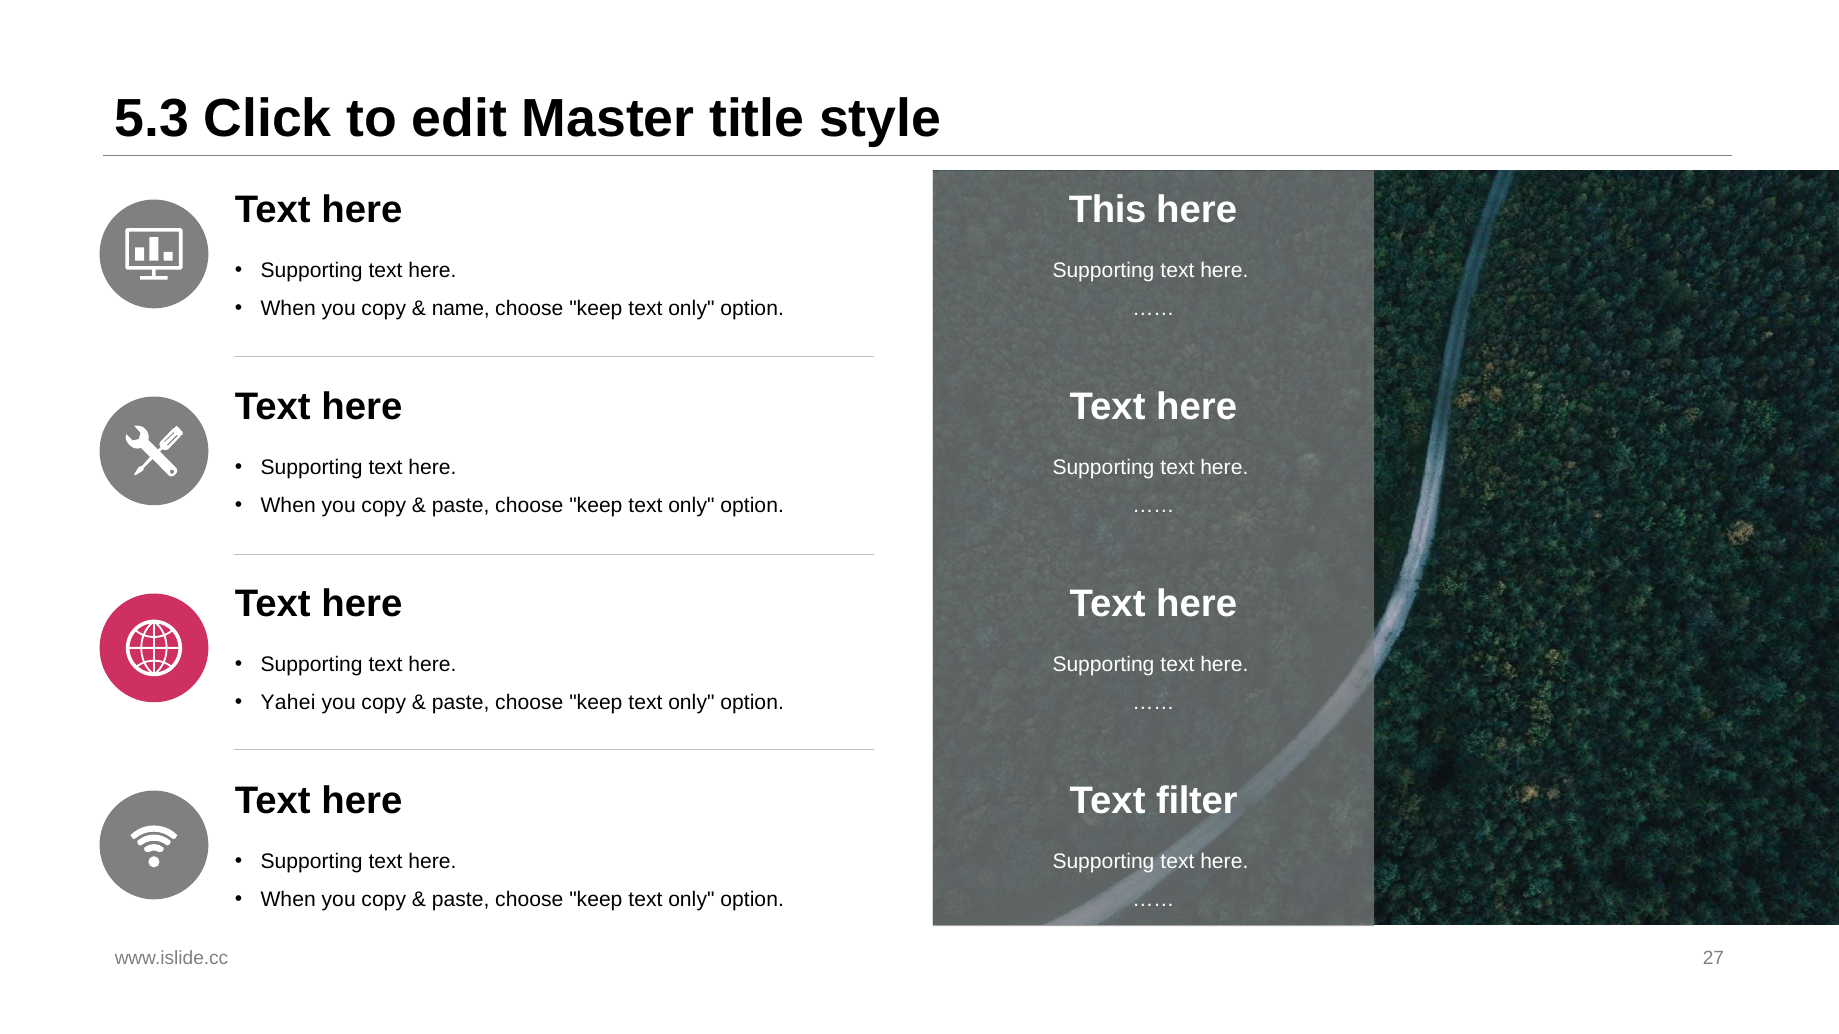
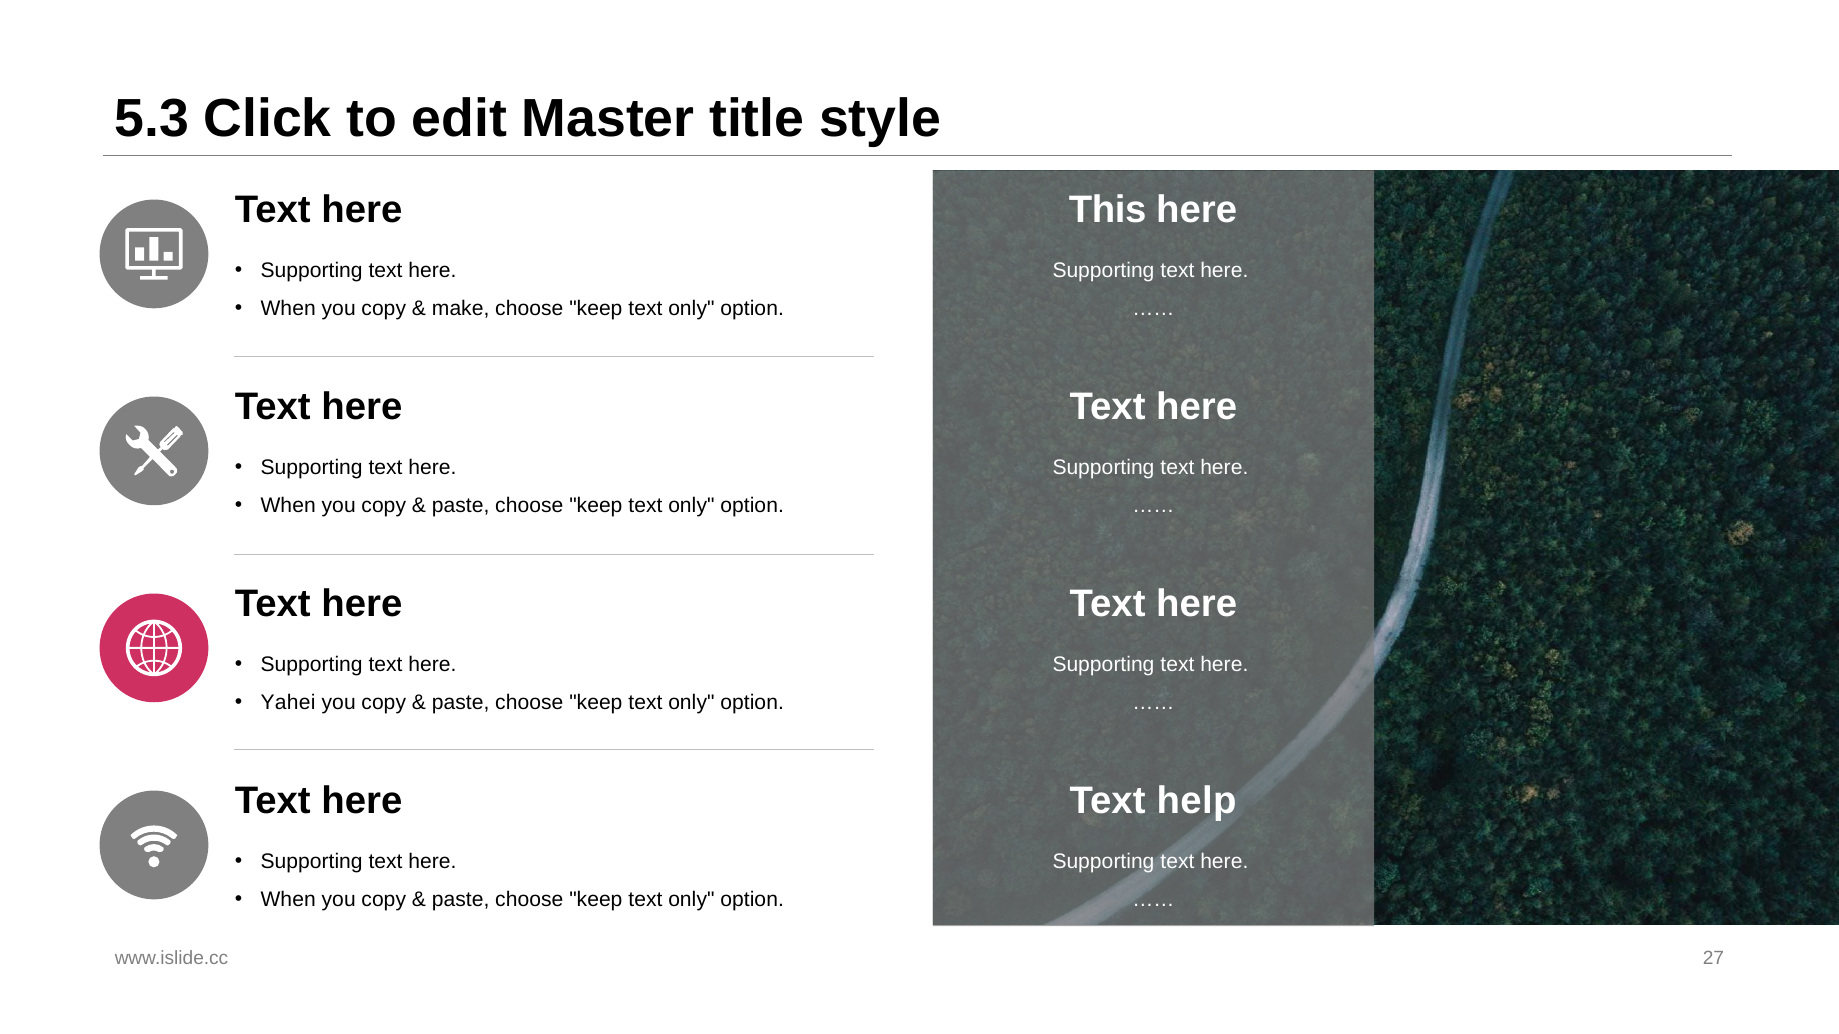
name: name -> make
filter: filter -> help
